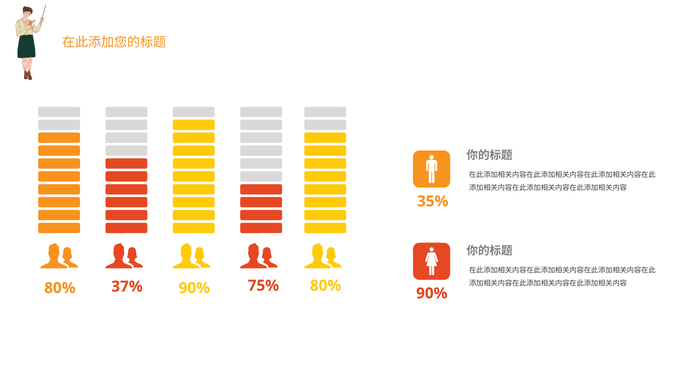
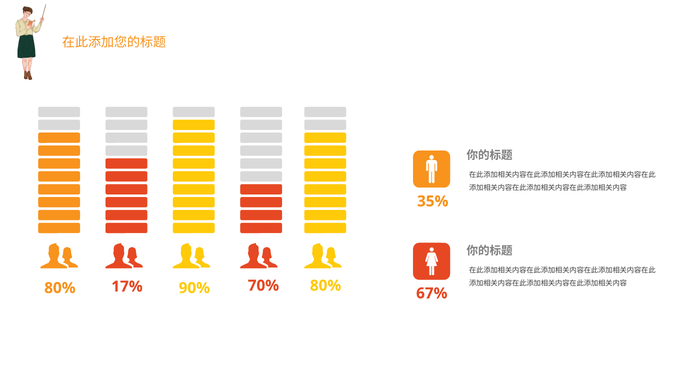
37%: 37% -> 17%
75%: 75% -> 70%
90% at (432, 293): 90% -> 67%
